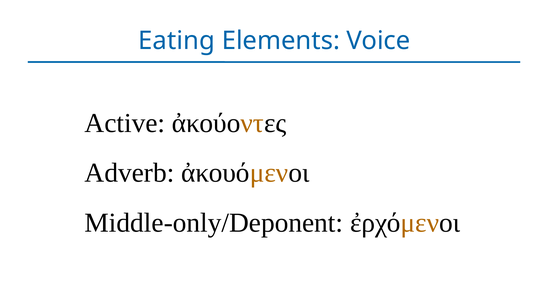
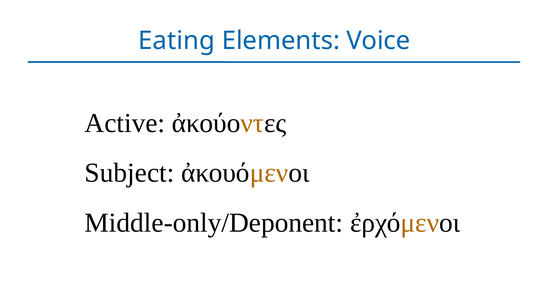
Adverb: Adverb -> Subject
